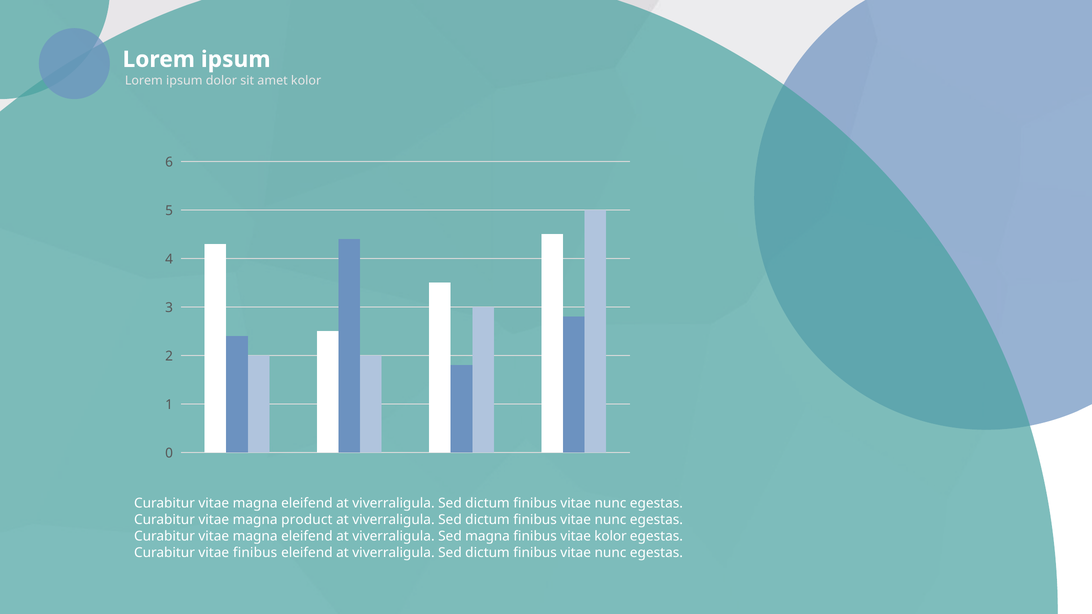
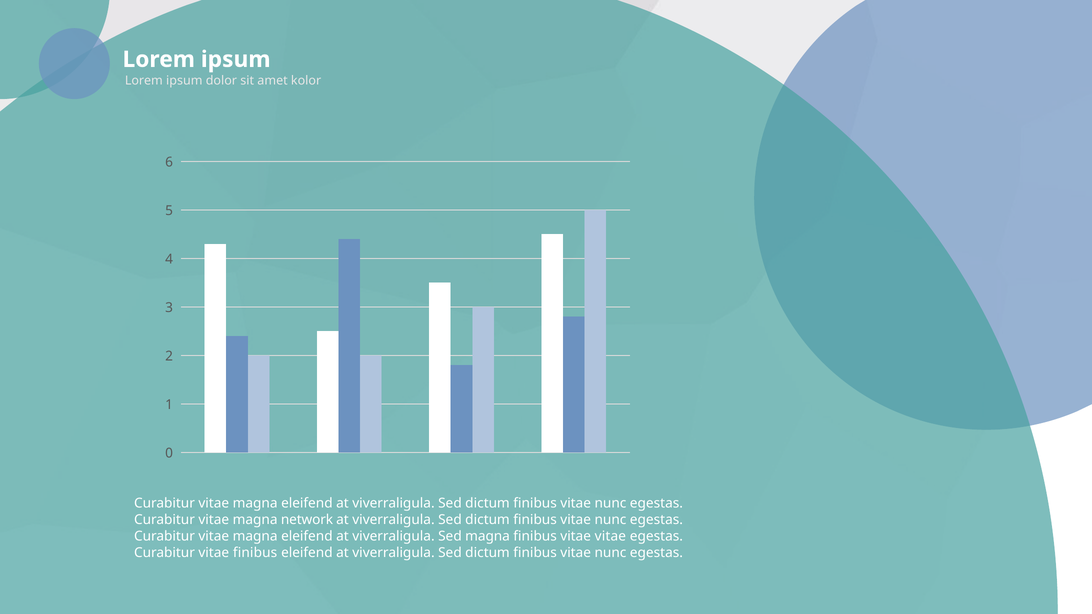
product: product -> network
vitae kolor: kolor -> vitae
